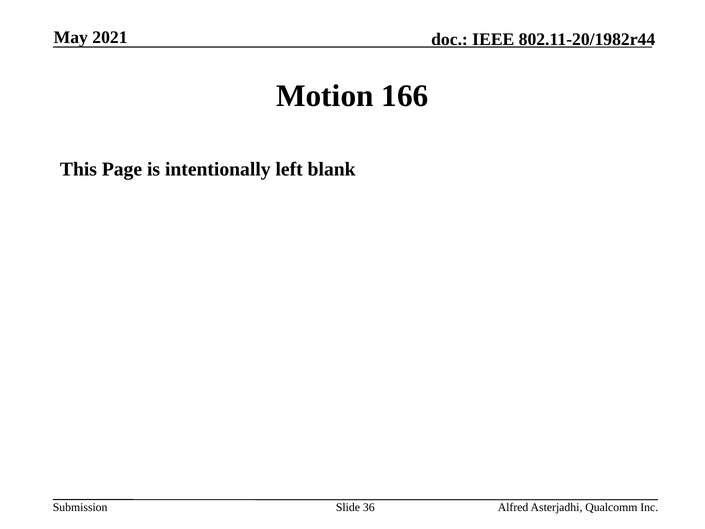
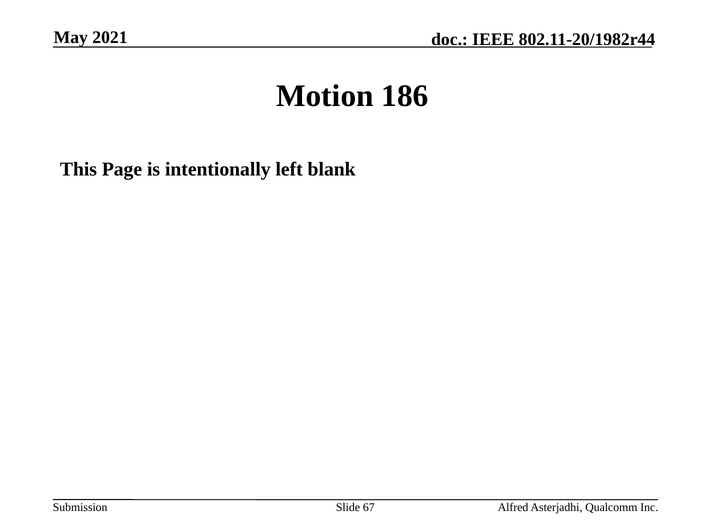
166: 166 -> 186
36: 36 -> 67
